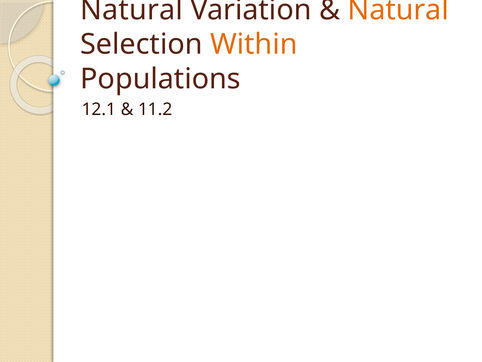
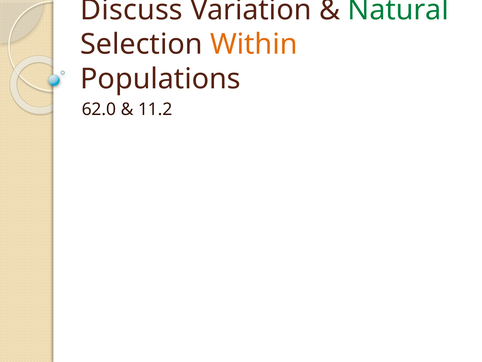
Natural at (132, 10): Natural -> Discuss
Natural at (398, 10) colour: orange -> green
12.1: 12.1 -> 62.0
